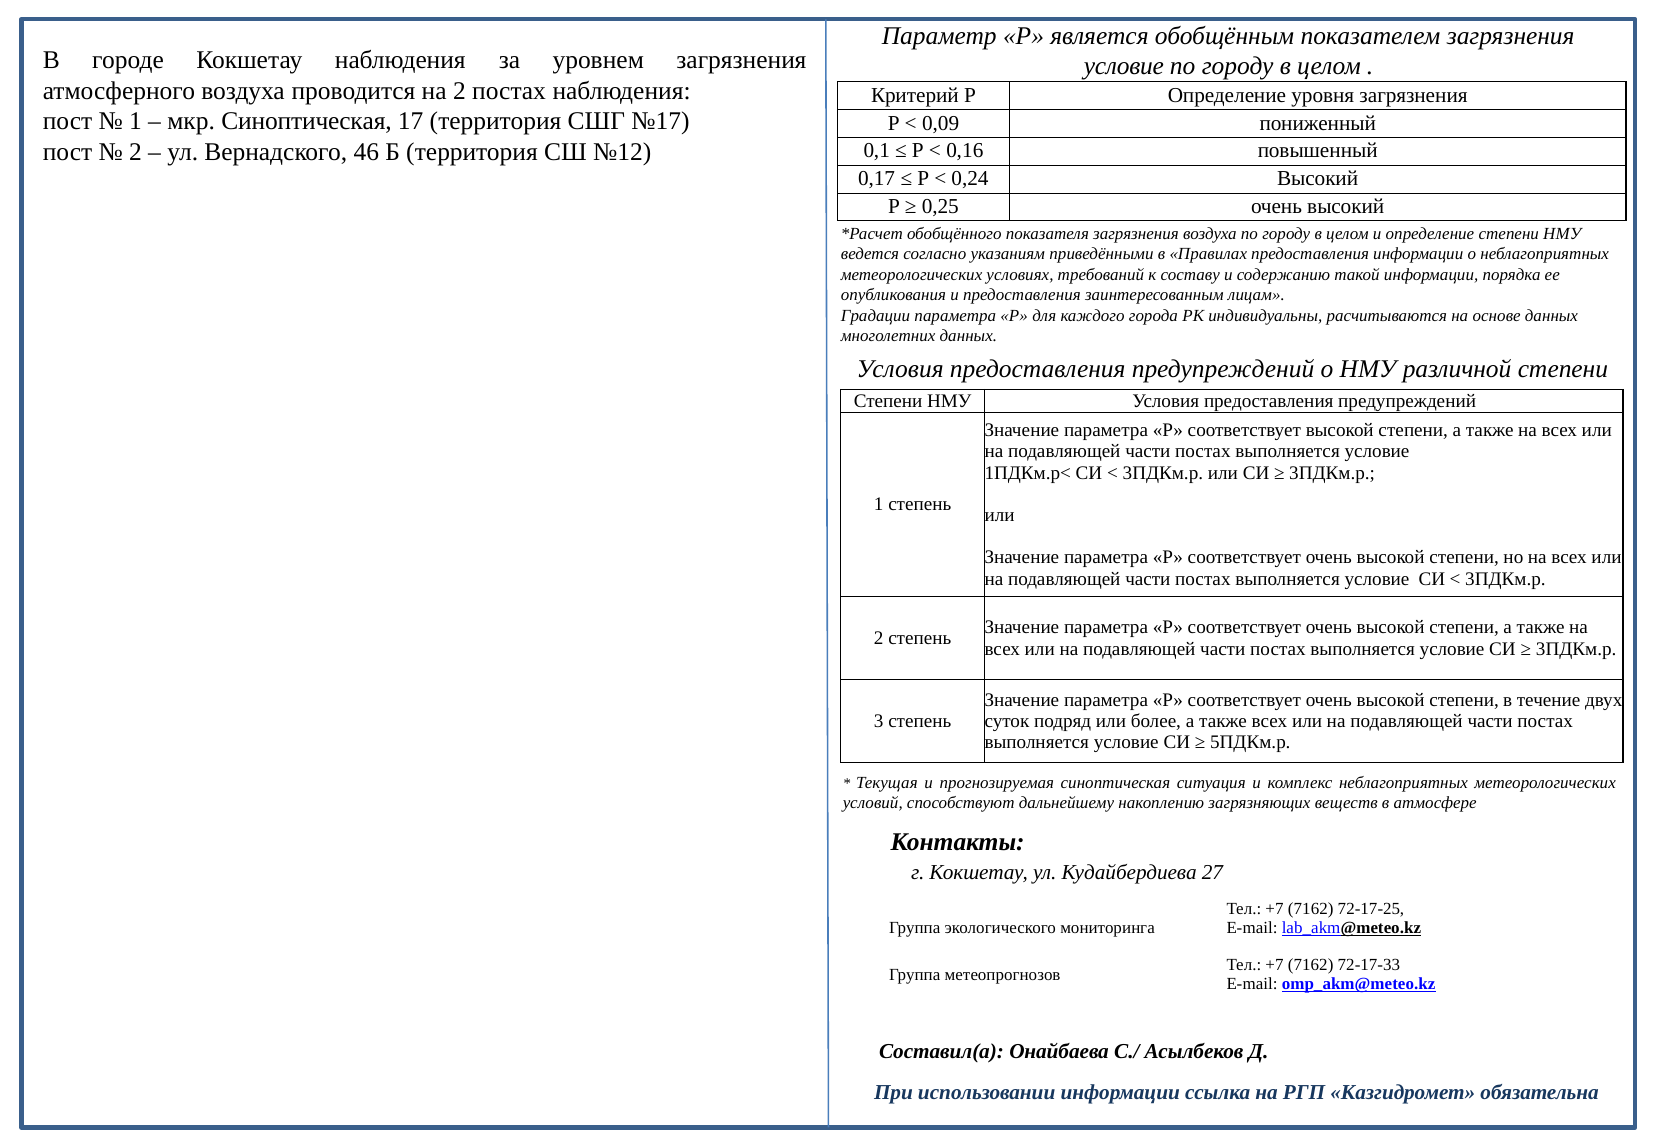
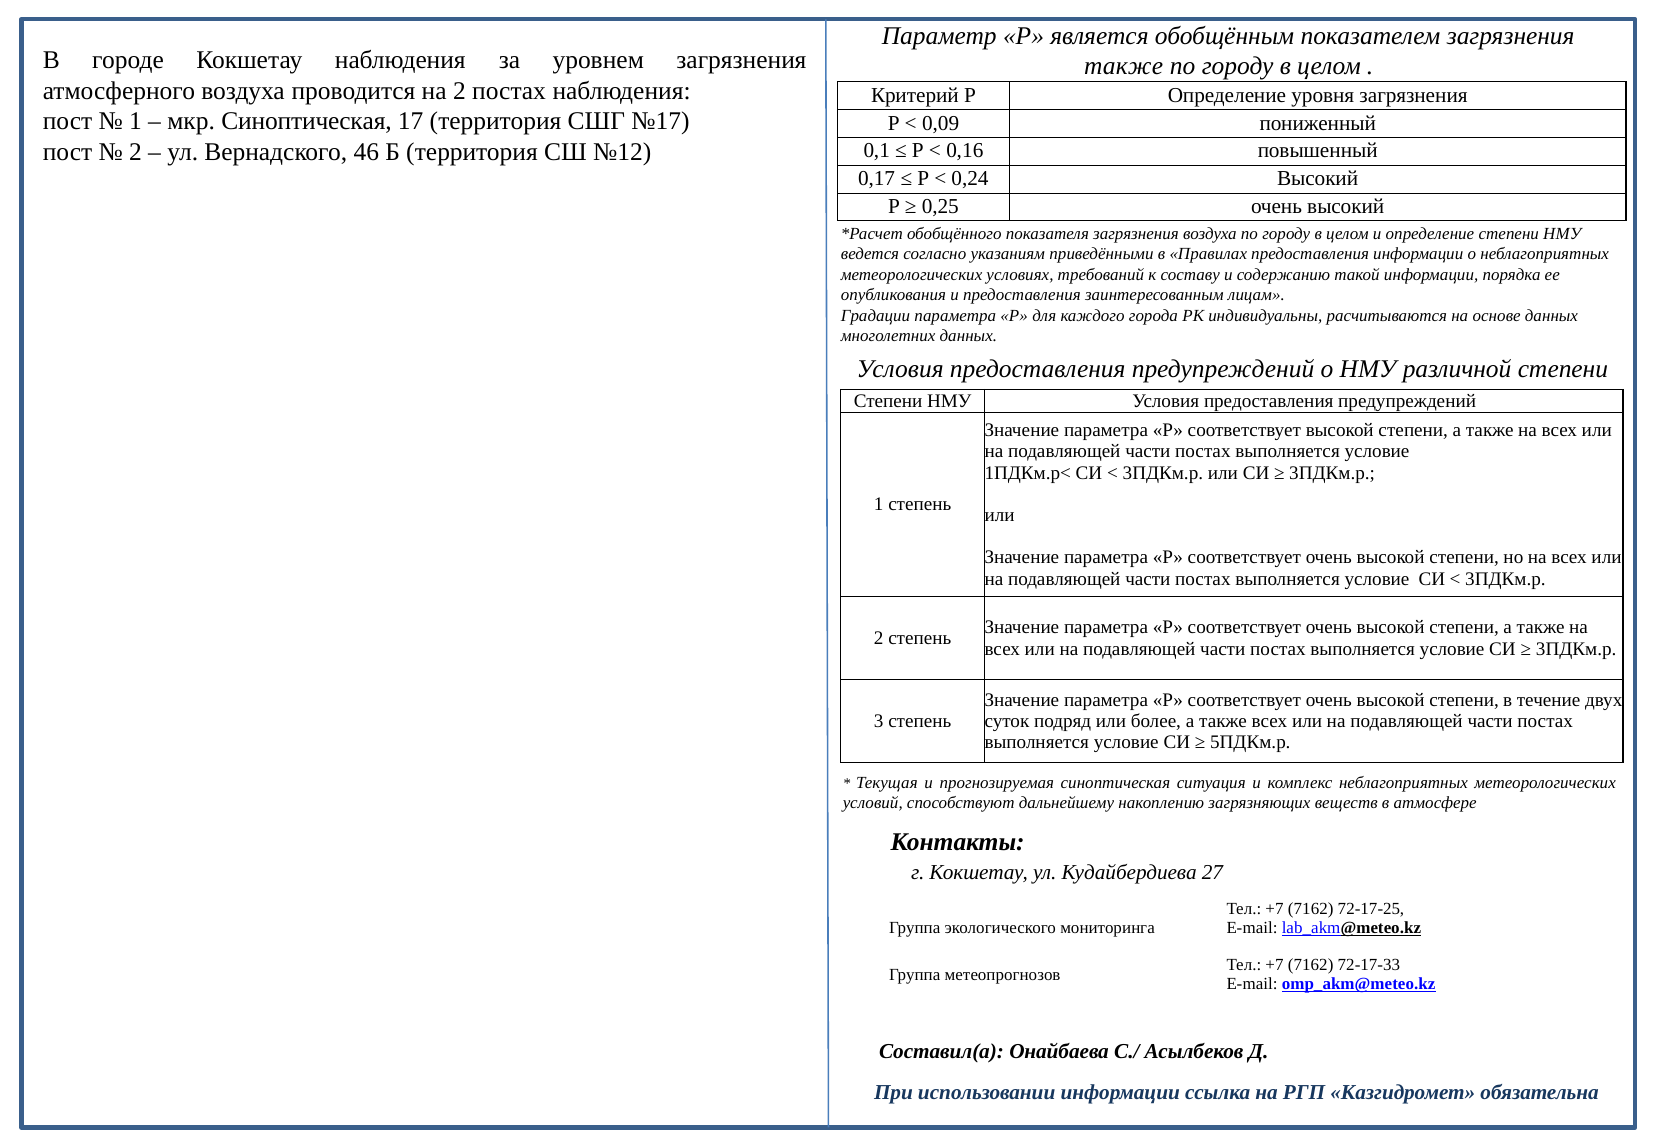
условие at (1124, 66): условие -> также
